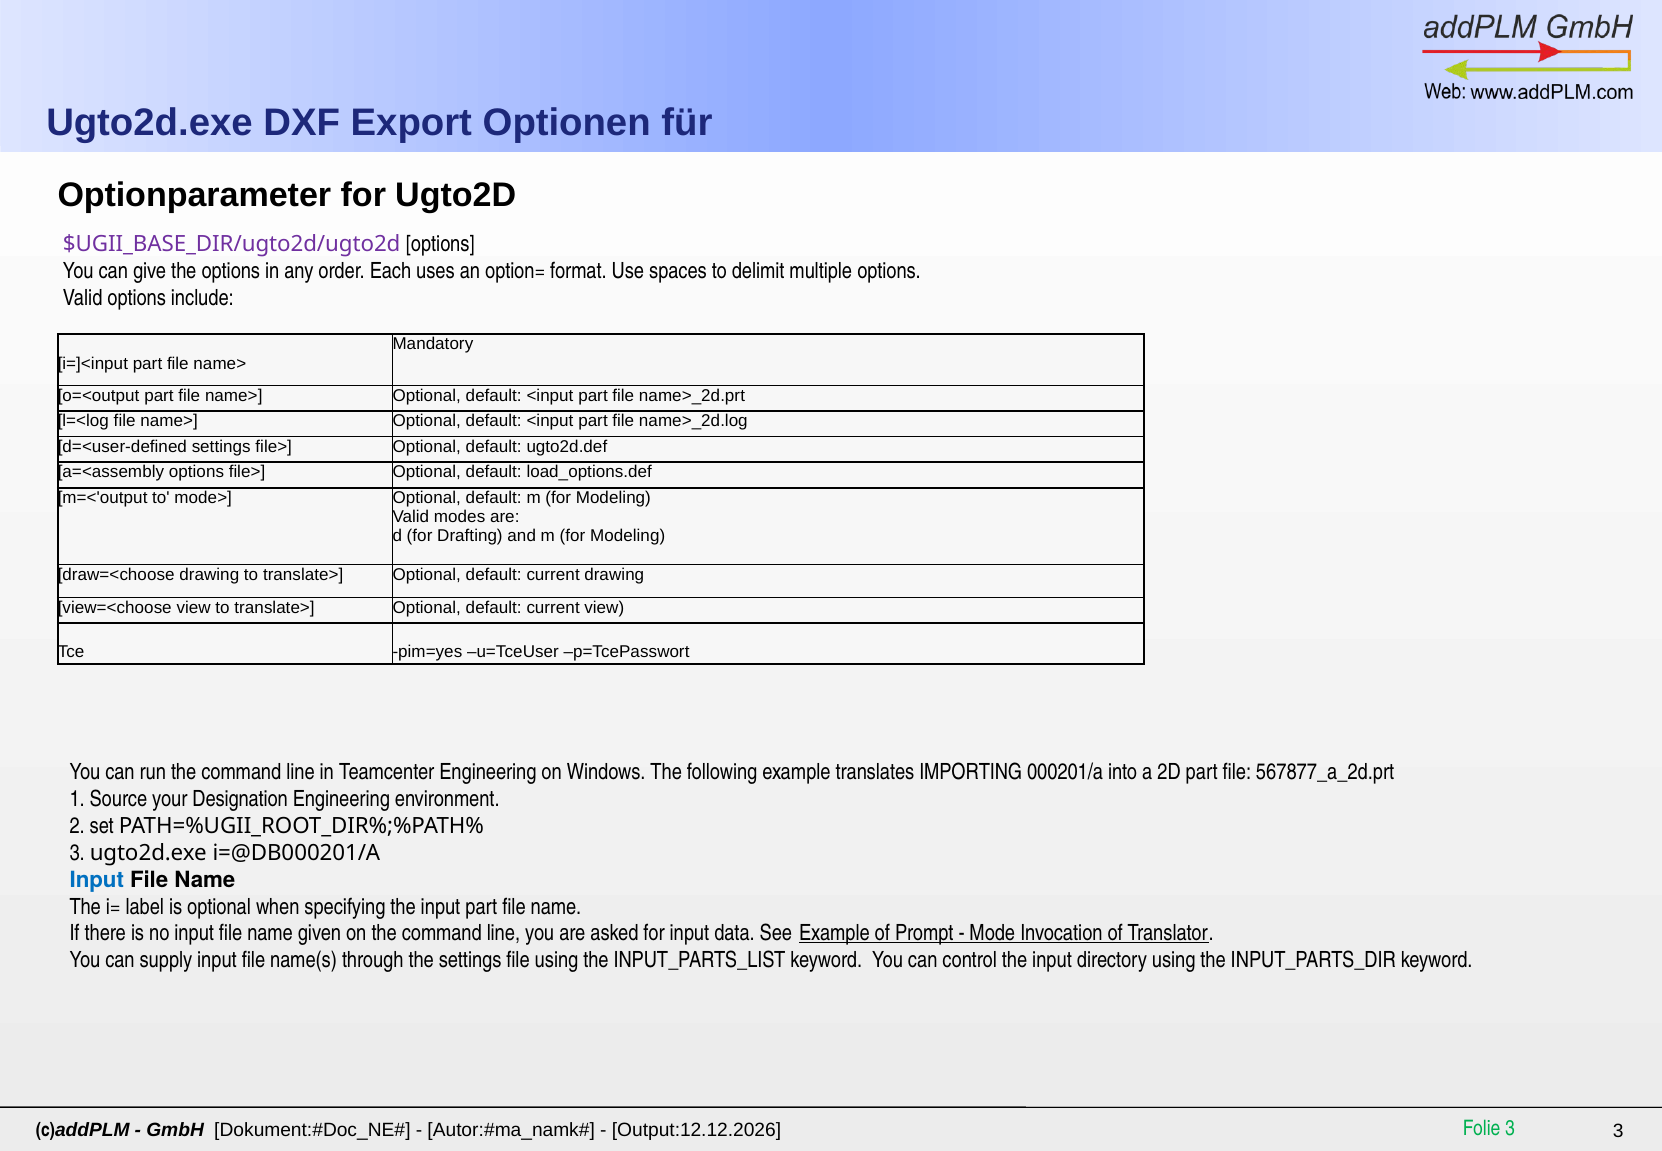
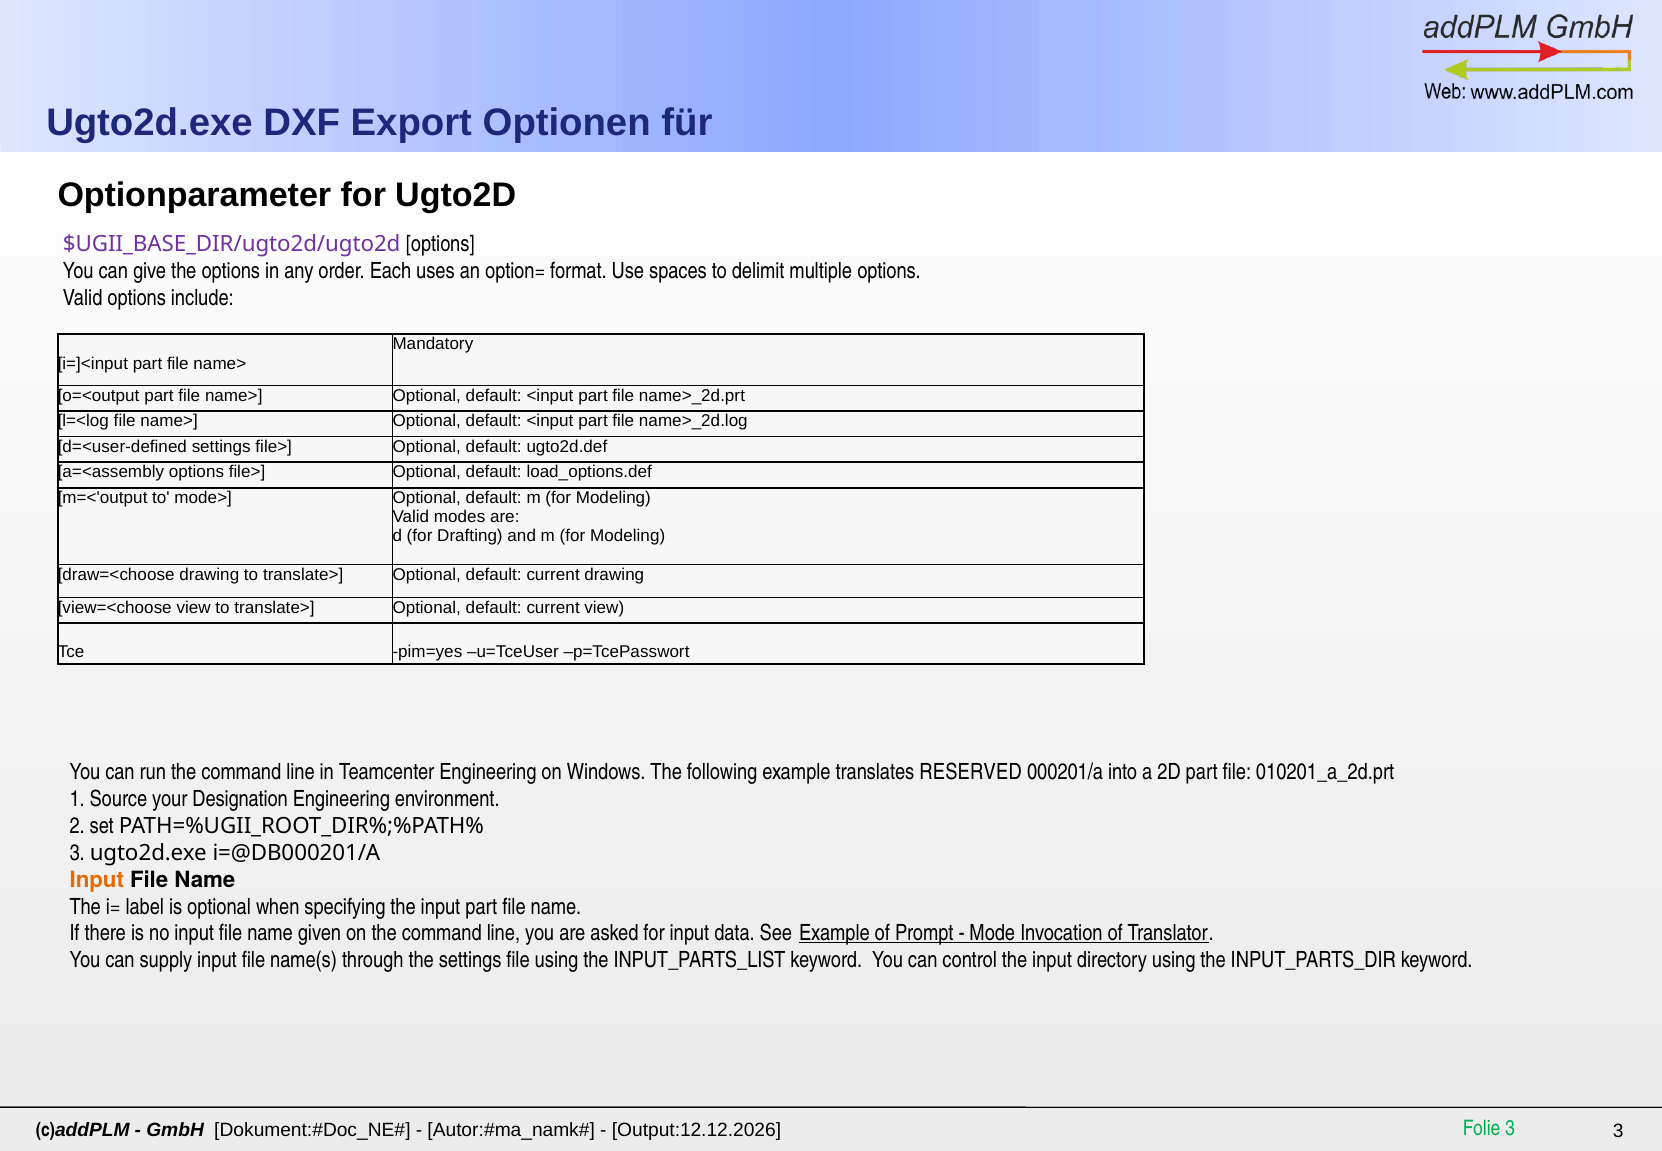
IMPORTING: IMPORTING -> RESERVED
567877_a_2d.prt: 567877_a_2d.prt -> 010201_a_2d.prt
Input at (97, 880) colour: blue -> orange
